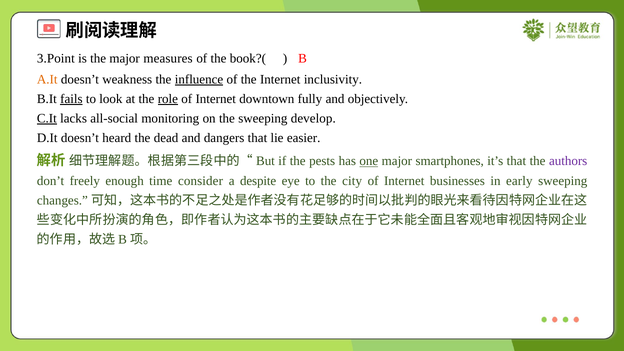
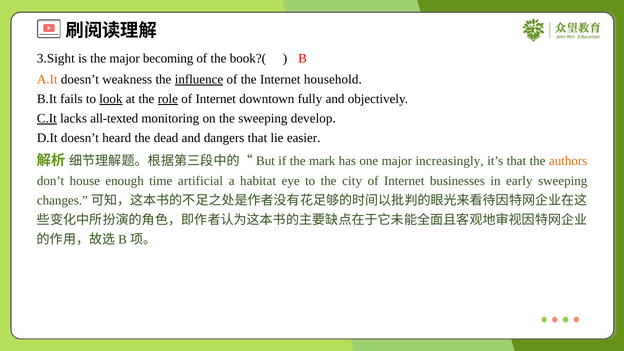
3.Point: 3.Point -> 3.Sight
measures: measures -> becoming
inclusivity: inclusivity -> household
fails underline: present -> none
look underline: none -> present
all-social: all-social -> all-texted
pests: pests -> mark
one underline: present -> none
smartphones: smartphones -> increasingly
authors colour: purple -> orange
freely: freely -> house
consider: consider -> artificial
despite: despite -> habitat
